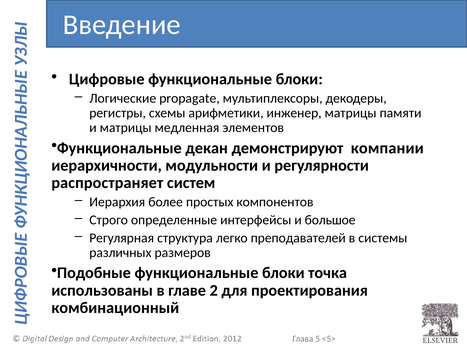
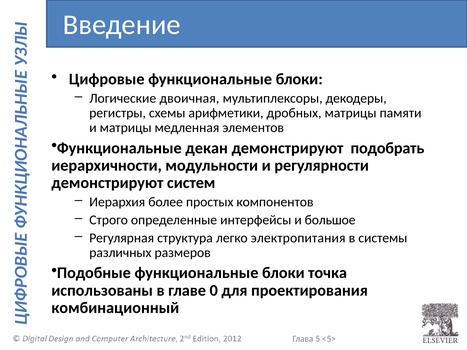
propagate: propagate -> двоичная
инженер: инженер -> дробных
компании: компании -> подобрать
распространяет at (107, 183): распространяет -> демонстрируют
преподавателей: преподавателей -> электропитания
2: 2 -> 0
